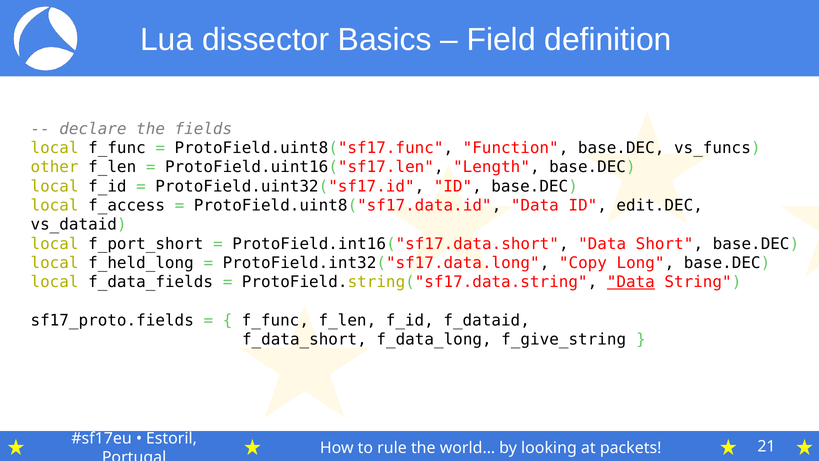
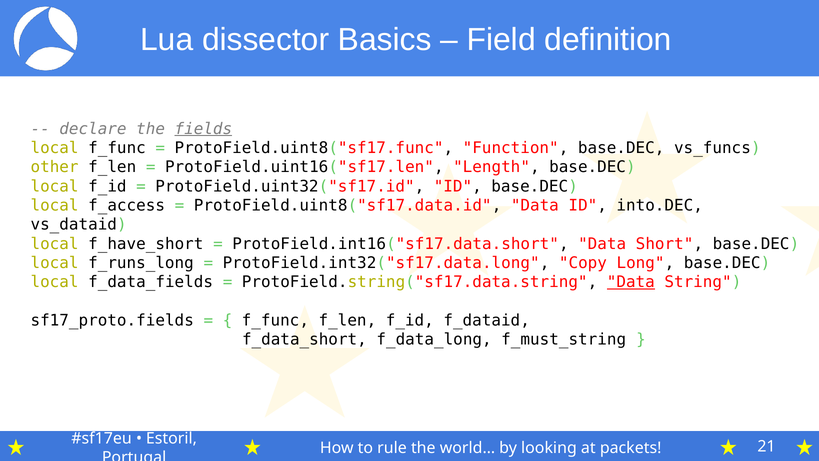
fields underline: none -> present
edit.DEC: edit.DEC -> into.DEC
f_port_short: f_port_short -> f_have_short
f_held_long: f_held_long -> f_runs_long
f_give_string: f_give_string -> f_must_string
